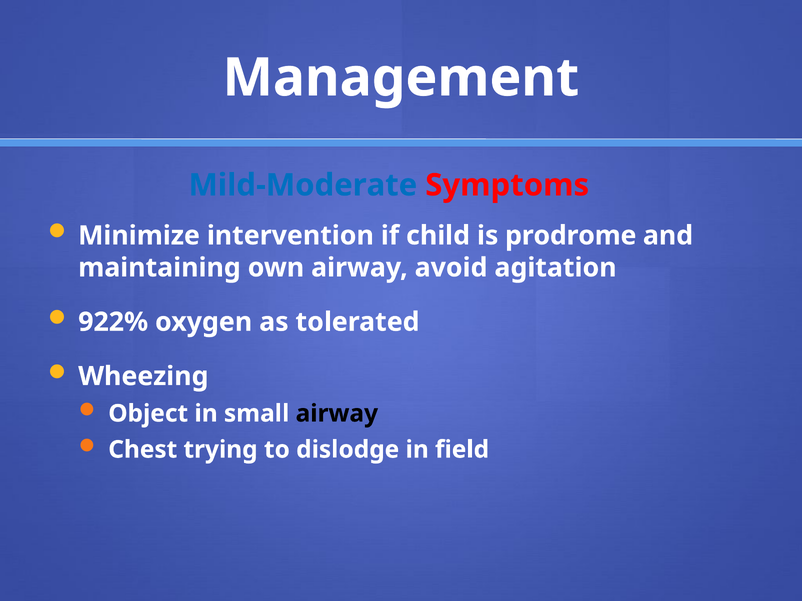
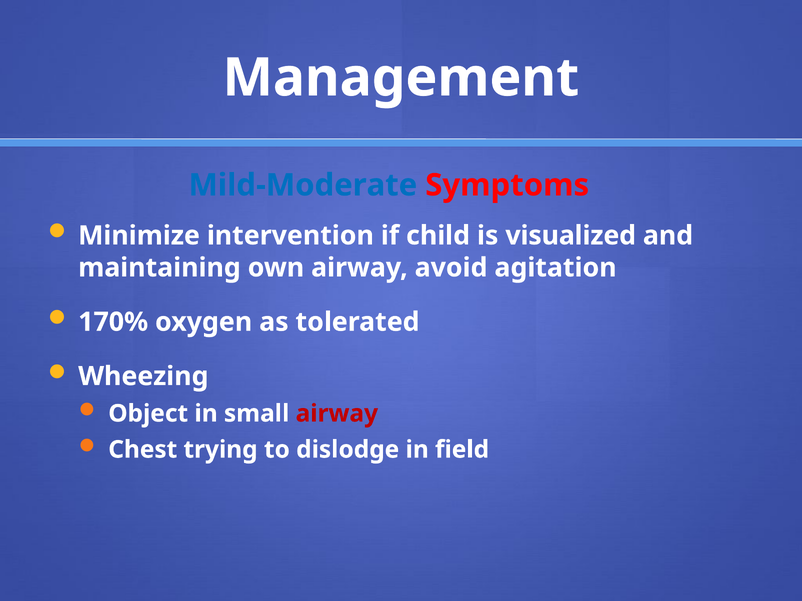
prodrome: prodrome -> visualized
922%: 922% -> 170%
airway at (337, 414) colour: black -> red
